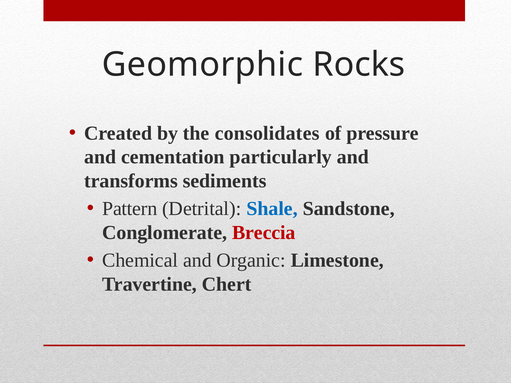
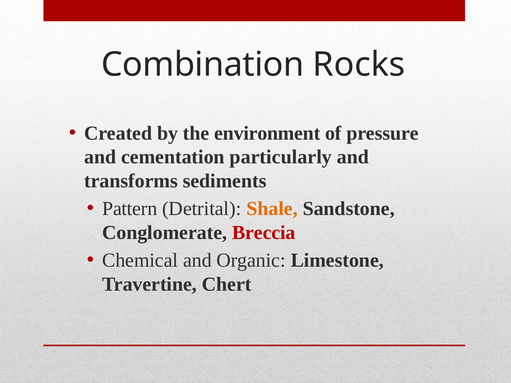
Geomorphic: Geomorphic -> Combination
consolidates: consolidates -> environment
Shale colour: blue -> orange
